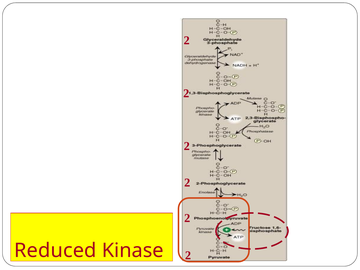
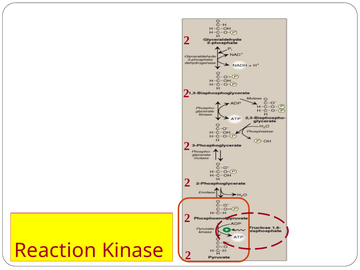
Reduced: Reduced -> Reaction
